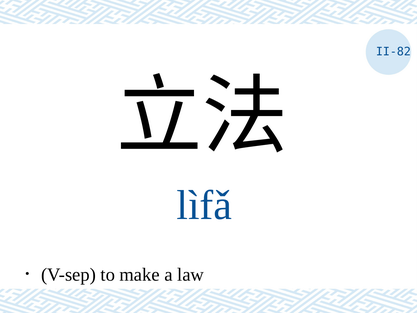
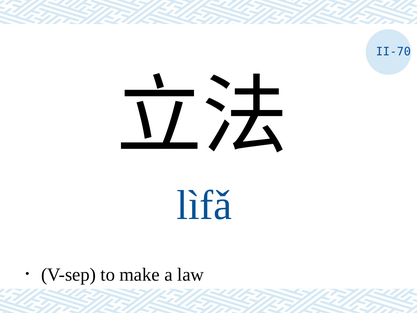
II-82: II-82 -> II-70
